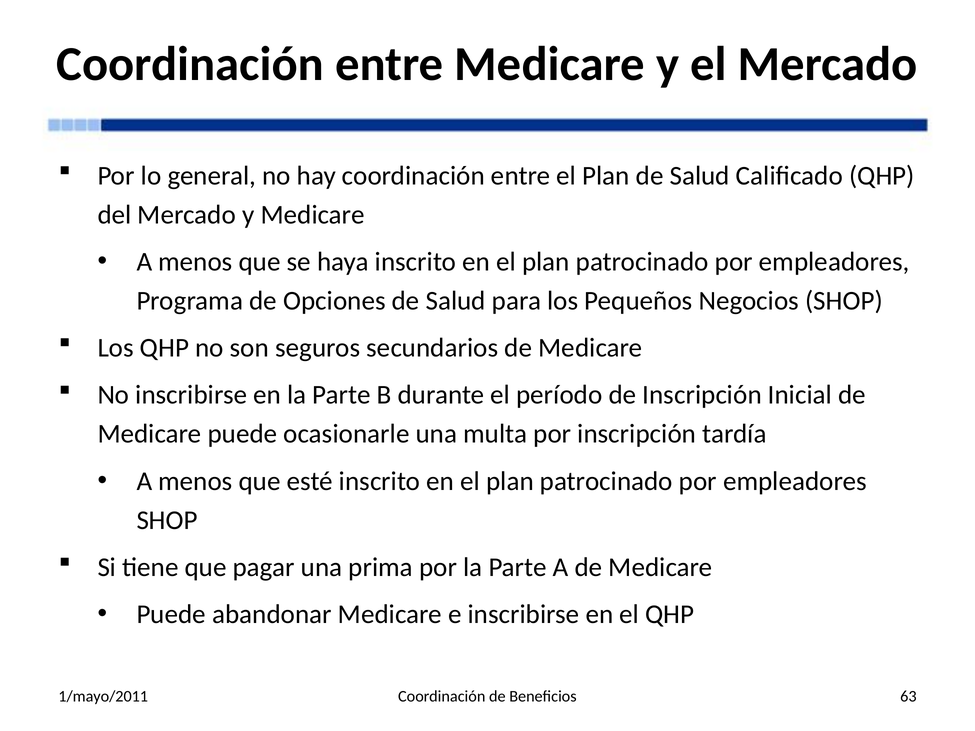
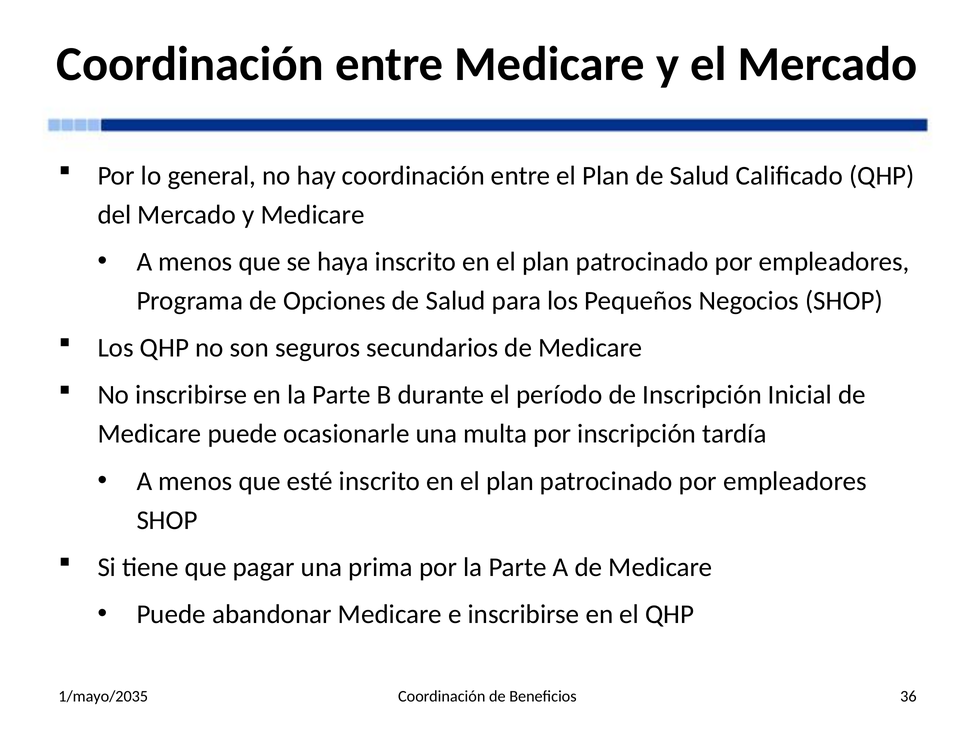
1/mayo/2011: 1/mayo/2011 -> 1/mayo/2035
63: 63 -> 36
